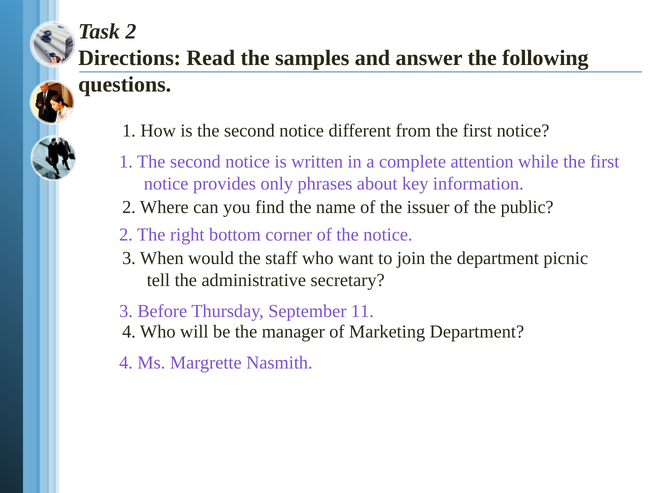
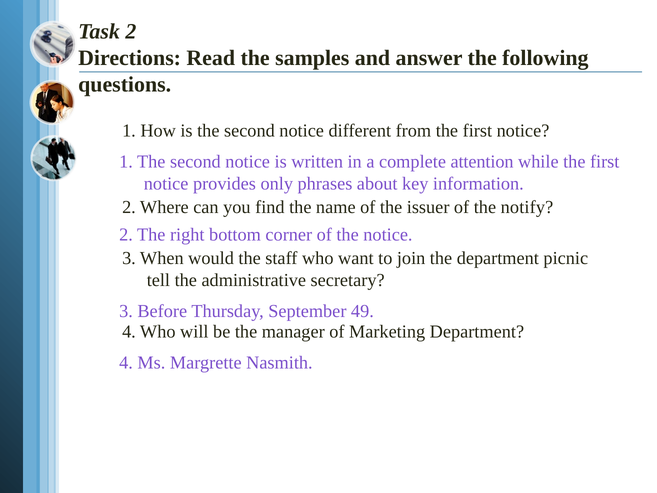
public: public -> notify
11: 11 -> 49
